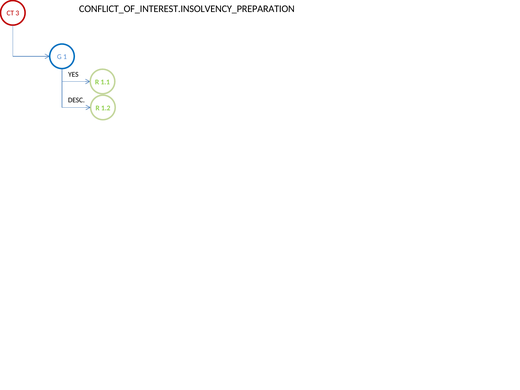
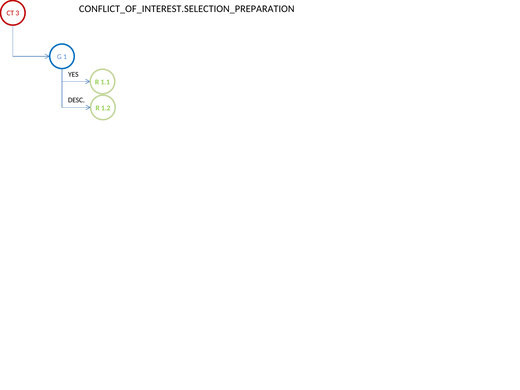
CONFLICT_OF_INTEREST.INSOLVENCY_PREPARATION: CONFLICT_OF_INTEREST.INSOLVENCY_PREPARATION -> CONFLICT_OF_INTEREST.SELECTION_PREPARATION
